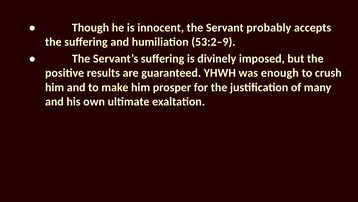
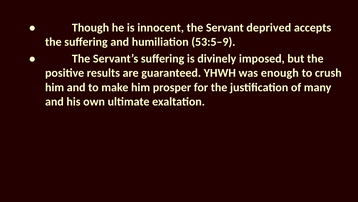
probably: probably -> deprived
53:2–9: 53:2–9 -> 53:5–9
